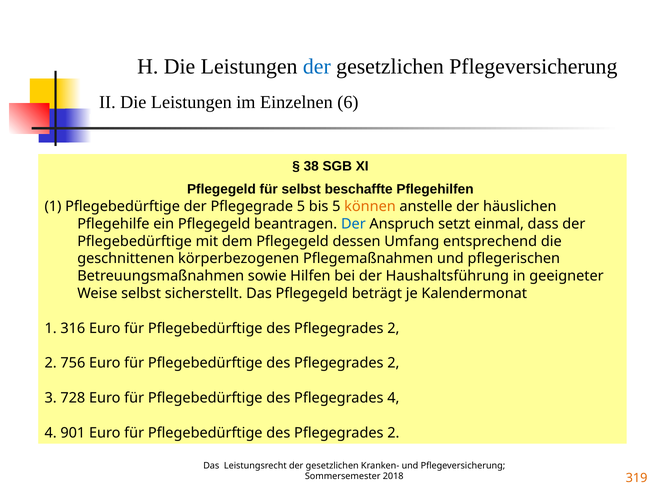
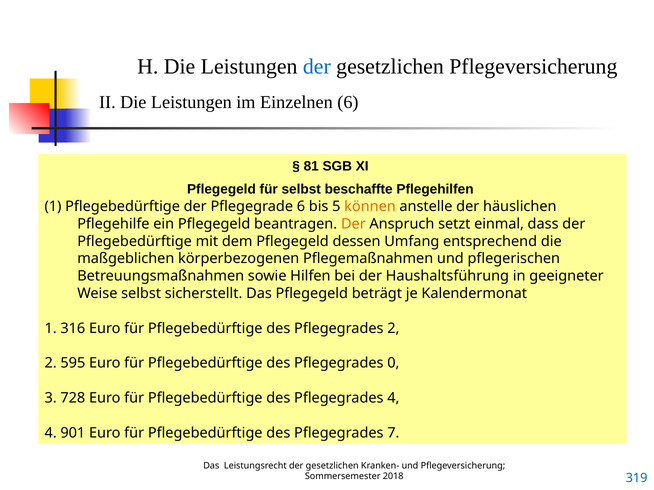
38: 38 -> 81
Pflegegrade 5: 5 -> 6
Der at (353, 224) colour: blue -> orange
geschnittenen: geschnittenen -> maßgeblichen
756: 756 -> 595
2 at (393, 364): 2 -> 0
2 at (393, 433): 2 -> 7
319 colour: orange -> blue
